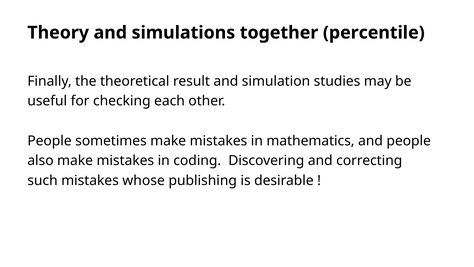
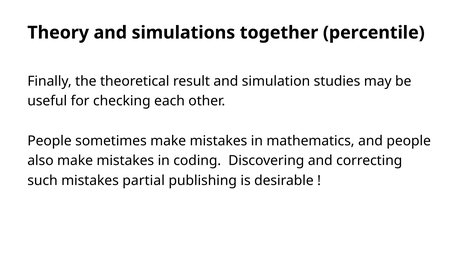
whose: whose -> partial
